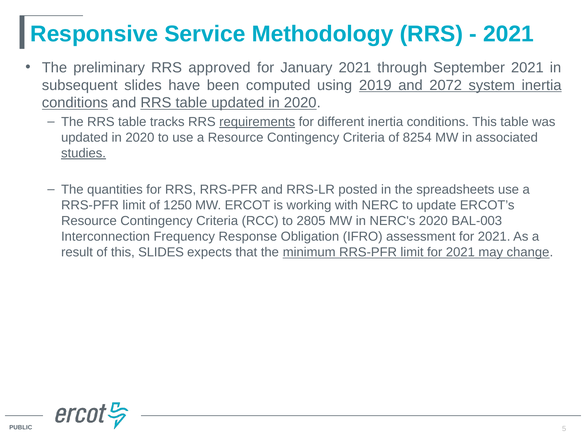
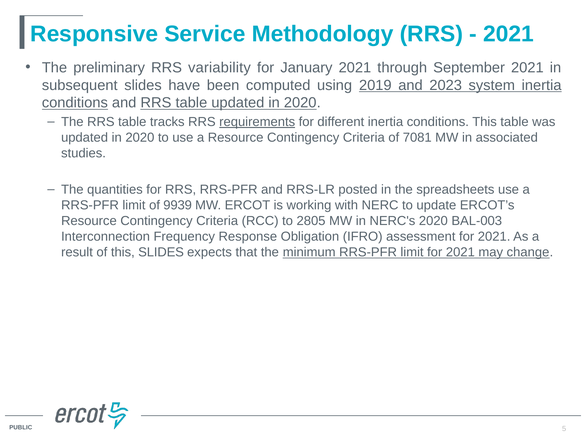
approved: approved -> variability
2072: 2072 -> 2023
8254: 8254 -> 7081
studies underline: present -> none
1250: 1250 -> 9939
